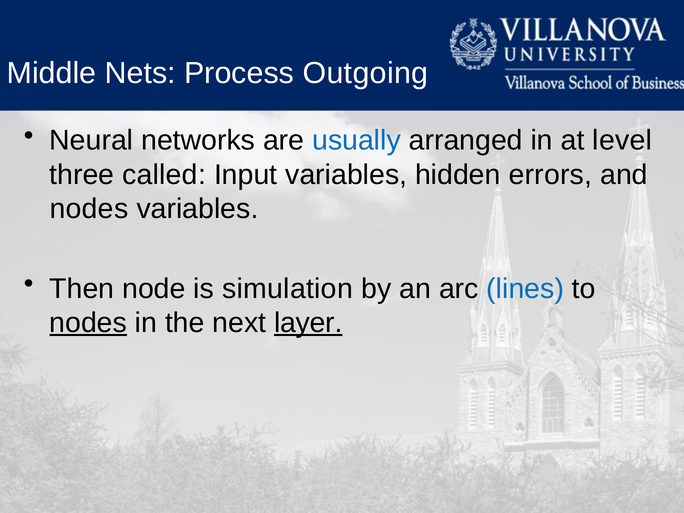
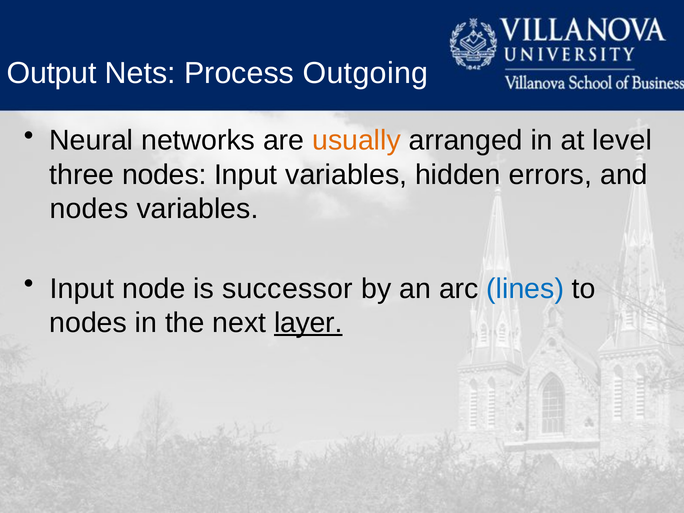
Middle: Middle -> Output
usually colour: blue -> orange
three called: called -> nodes
Then at (82, 289): Then -> Input
simulation: simulation -> successor
nodes at (88, 323) underline: present -> none
